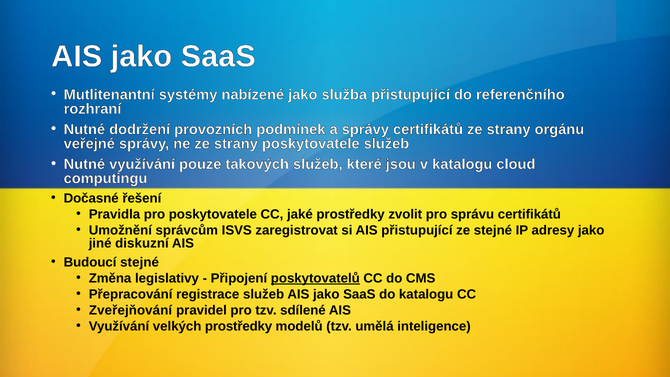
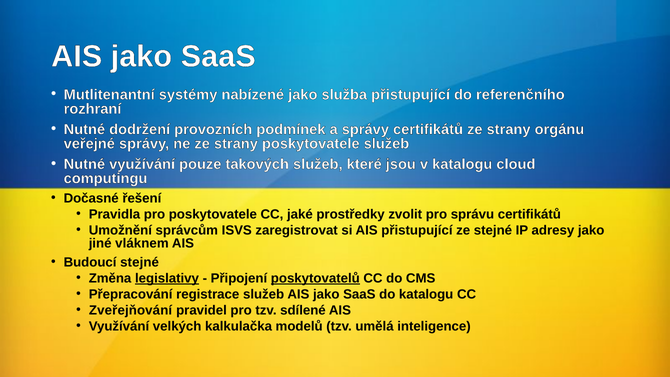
diskuzní: diskuzní -> vláknem
legislativy underline: none -> present
velkých prostředky: prostředky -> kalkulačka
